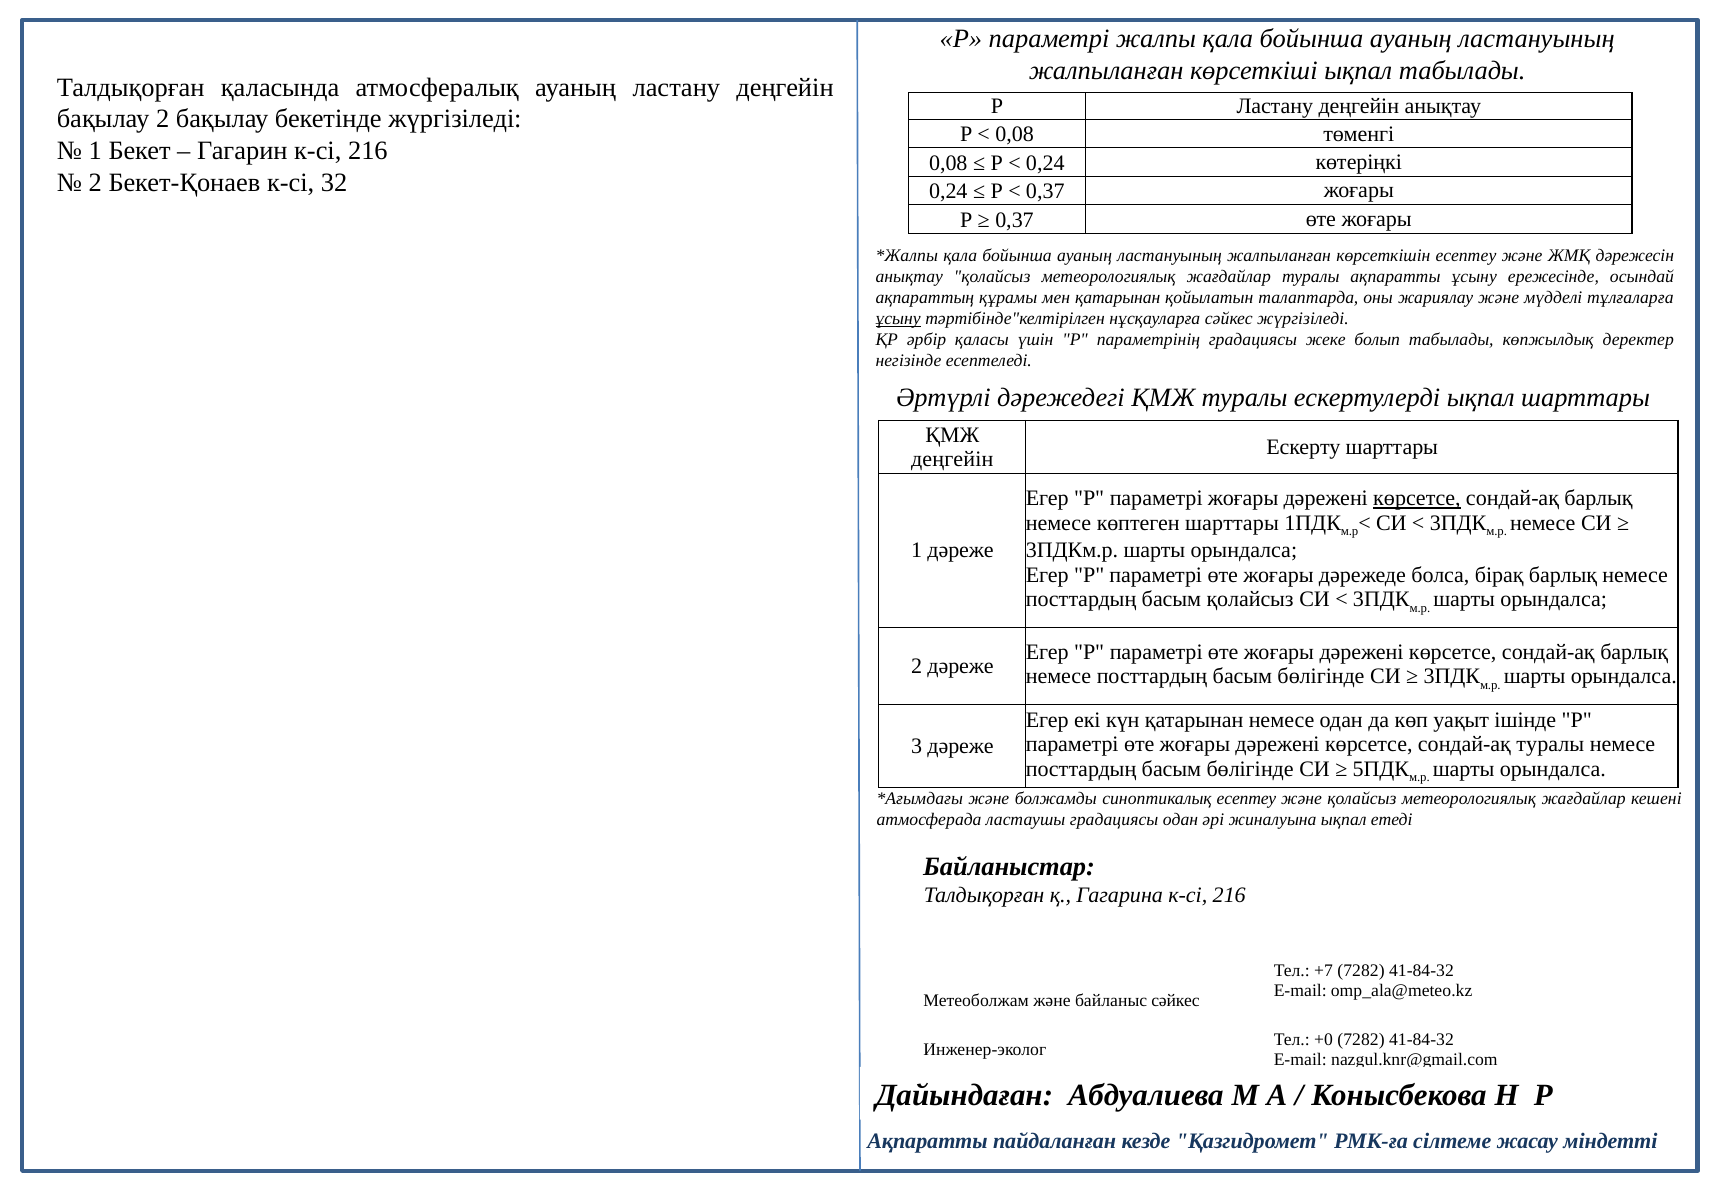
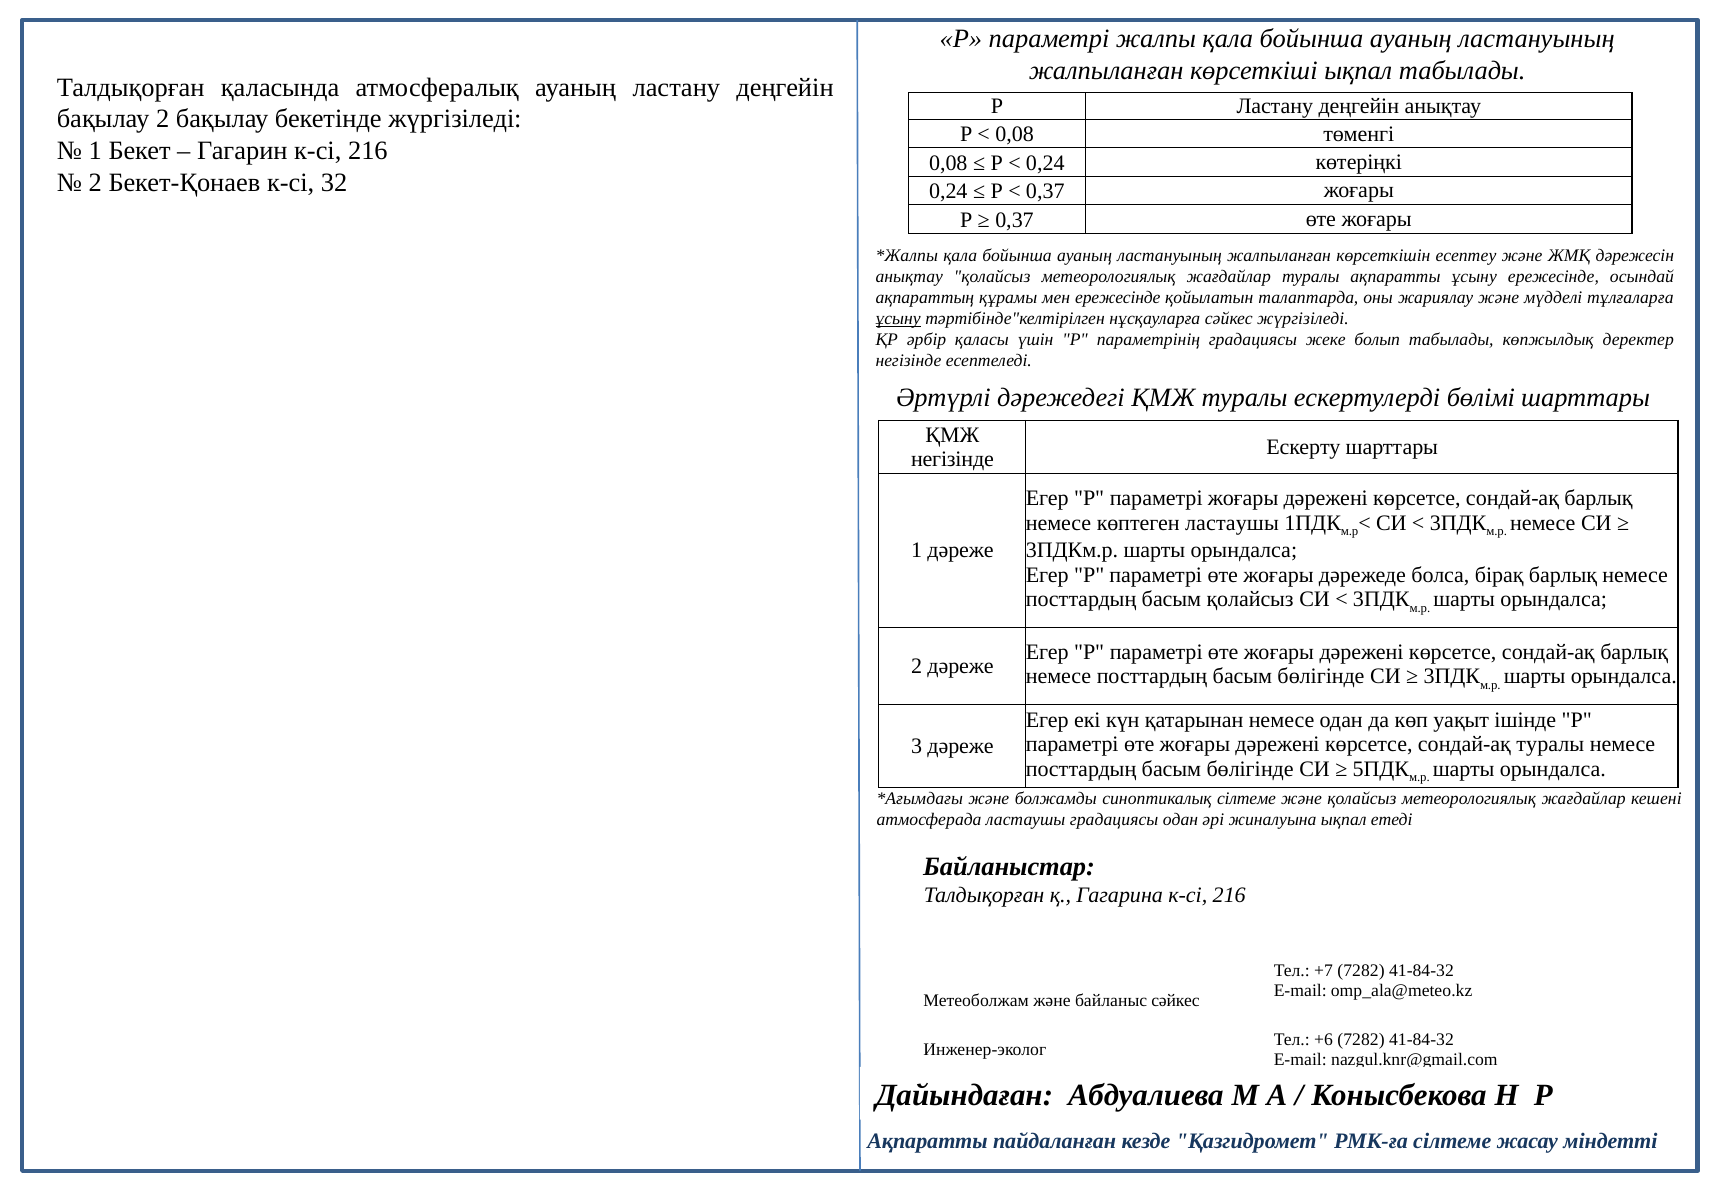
мен қатарынан: қатарынан -> ережесінде
ескертулерді ықпал: ықпал -> бөлімі
деңгейін at (952, 459): деңгейін -> негізінде
көрсетсе at (1417, 498) underline: present -> none
көптеген шарттары: шарттары -> ластаушы
синоптикалық есептеу: есептеу -> сілтеме
+0: +0 -> +6
